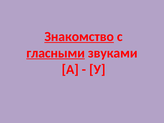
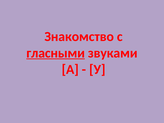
Знакомство underline: present -> none
